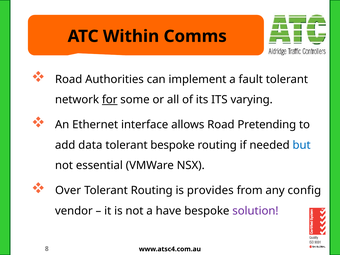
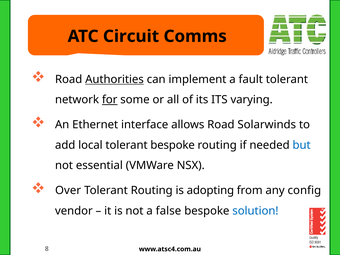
Within: Within -> Circuit
Authorities underline: none -> present
Pretending: Pretending -> Solarwinds
data: data -> local
provides: provides -> adopting
have: have -> false
solution colour: purple -> blue
